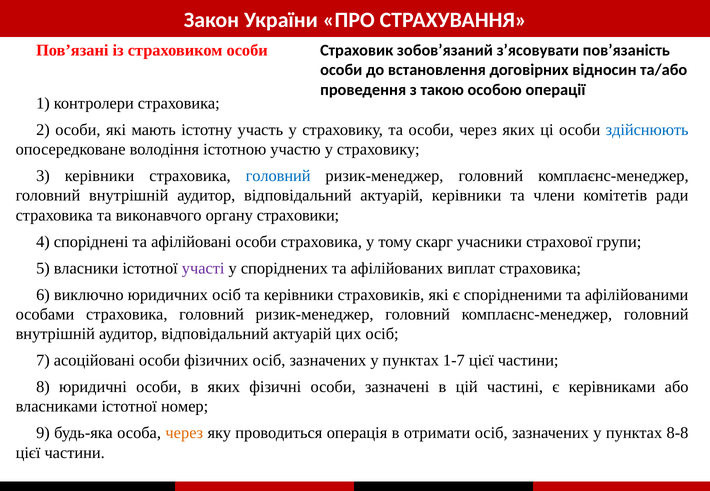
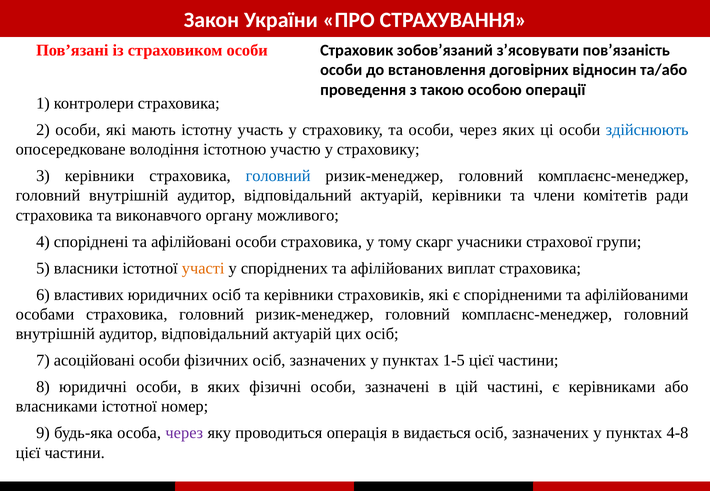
страховики: страховики -> можливого
участі colour: purple -> orange
виключно: виключно -> властивих
1-7: 1-7 -> 1-5
через at (184, 433) colour: orange -> purple
отримати: отримати -> видається
8-8: 8-8 -> 4-8
